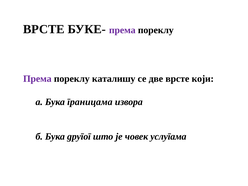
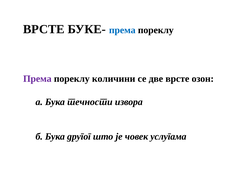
према at (122, 30) colour: purple -> blue
каталишу: каталишу -> количини
који: који -> озон
границама: границама -> течности
